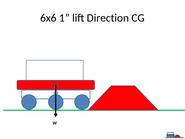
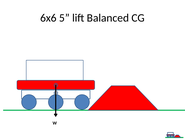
1: 1 -> 5
Direction: Direction -> Balanced
